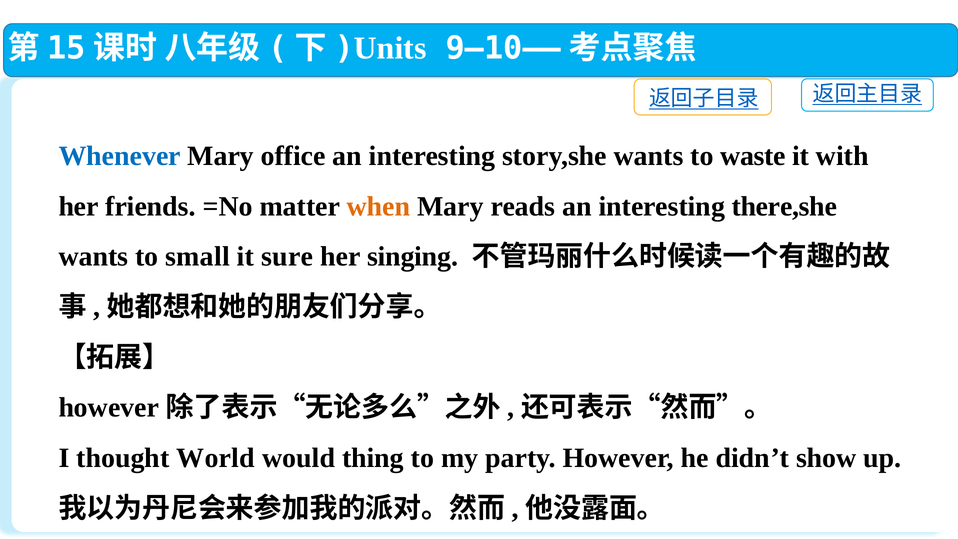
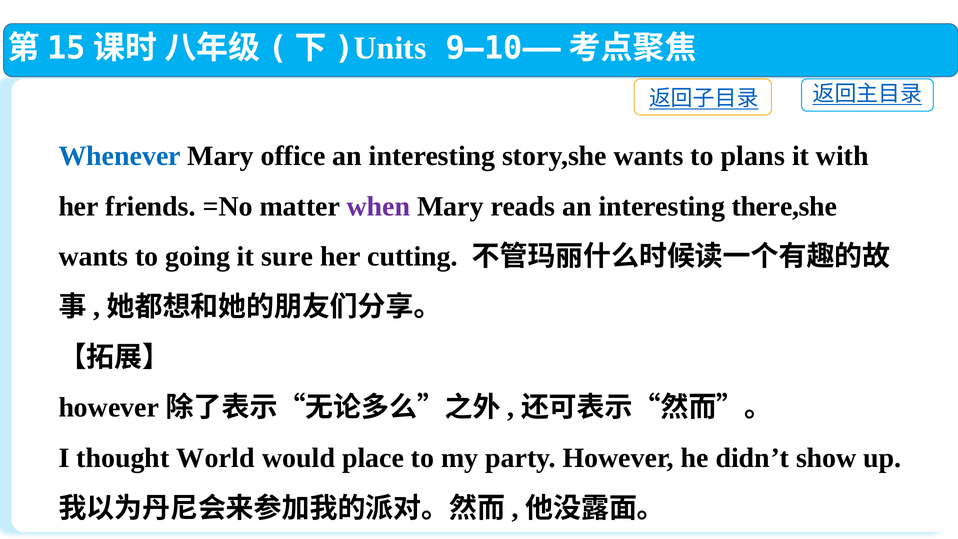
waste: waste -> plans
when colour: orange -> purple
small: small -> going
singing: singing -> cutting
thing: thing -> place
